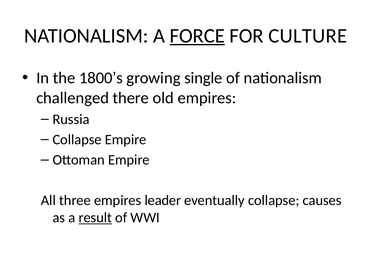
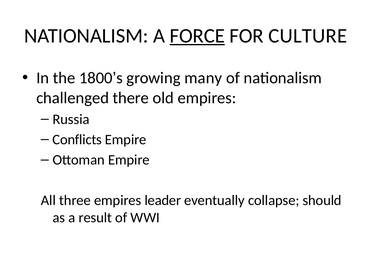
single: single -> many
Collapse at (77, 140): Collapse -> Conflicts
causes: causes -> should
result underline: present -> none
